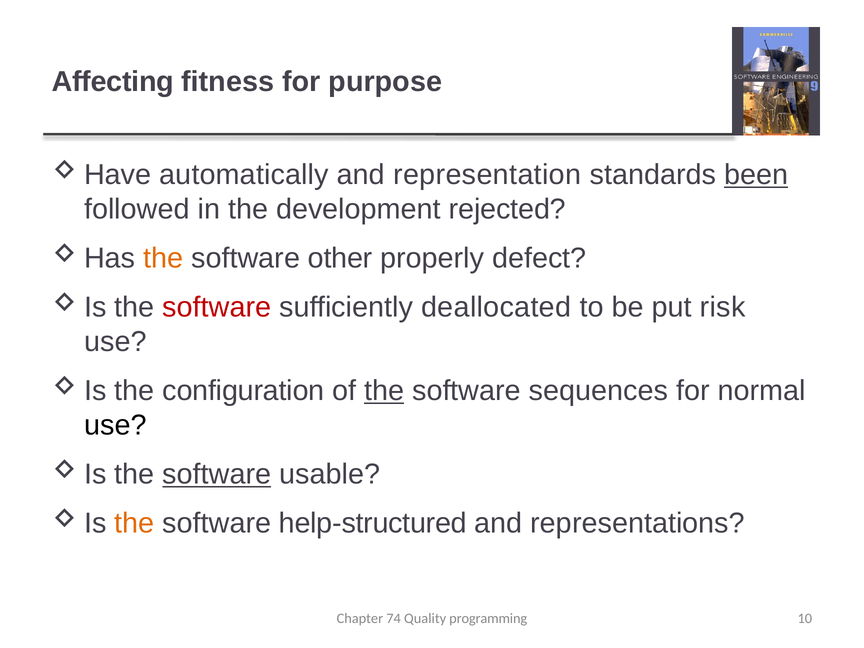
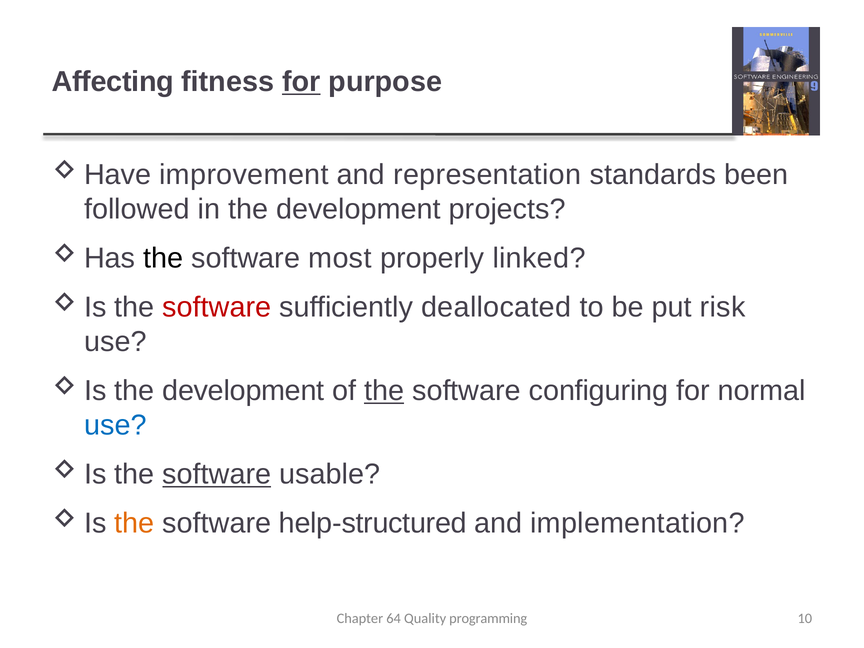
for at (301, 82) underline: none -> present
automatically: automatically -> improvement
been underline: present -> none
rejected: rejected -> projects
the at (163, 258) colour: orange -> black
other: other -> most
defect: defect -> linked
configuration at (243, 391): configuration -> development
sequences: sequences -> configuring
use at (115, 425) colour: black -> blue
representations: representations -> implementation
74: 74 -> 64
